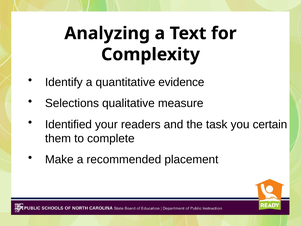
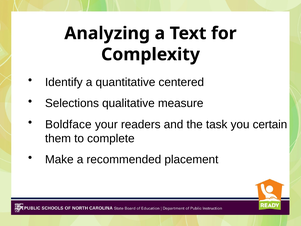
evidence: evidence -> centered
Identified: Identified -> Boldface
